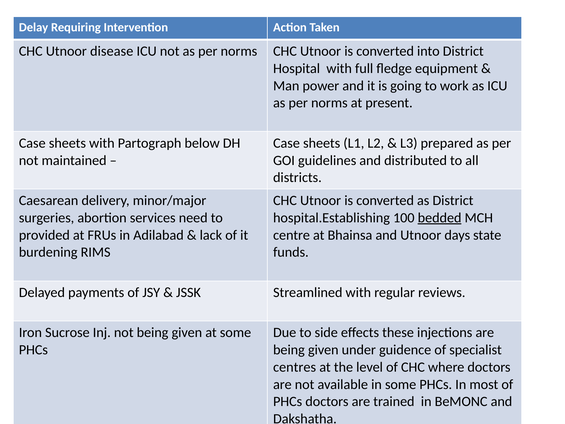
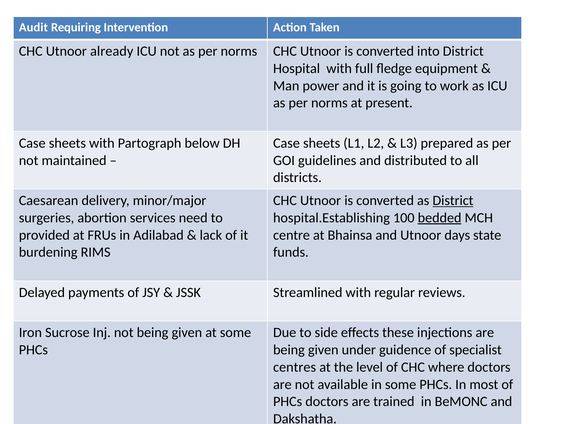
Delay: Delay -> Audit
disease: disease -> already
District at (453, 200) underline: none -> present
